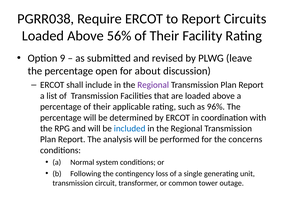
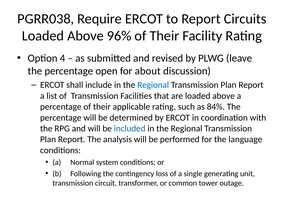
56%: 56% -> 96%
9: 9 -> 4
Regional at (153, 85) colour: purple -> blue
96%: 96% -> 84%
concerns: concerns -> language
